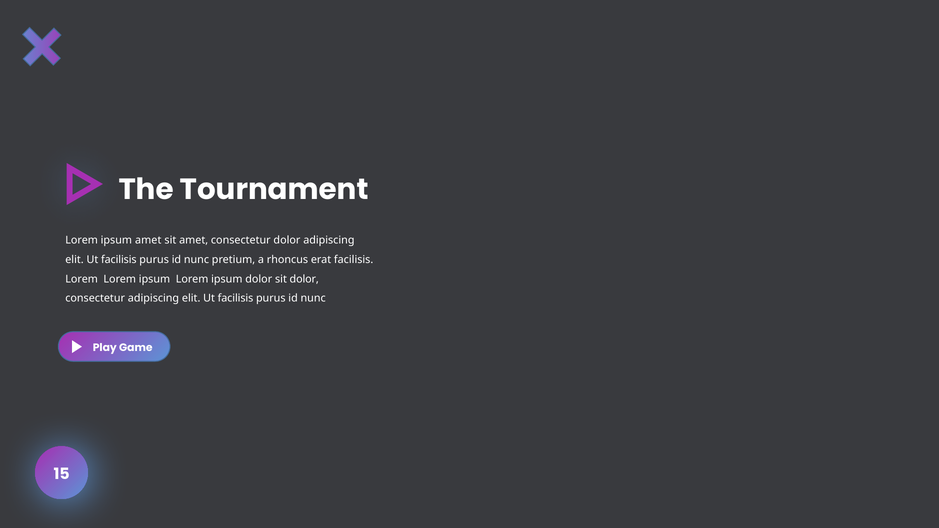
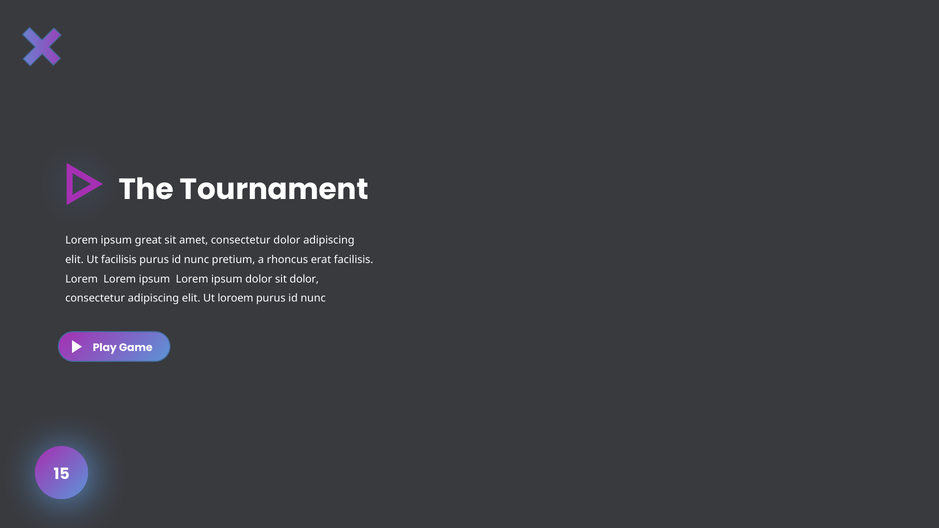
amet at (148, 240): amet -> great
facilisis at (235, 298): facilisis -> loroem
